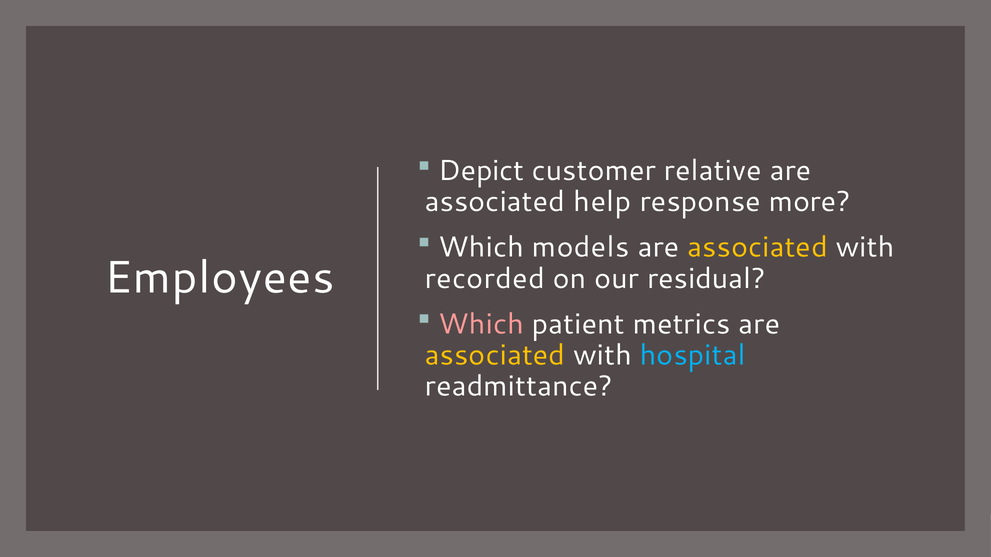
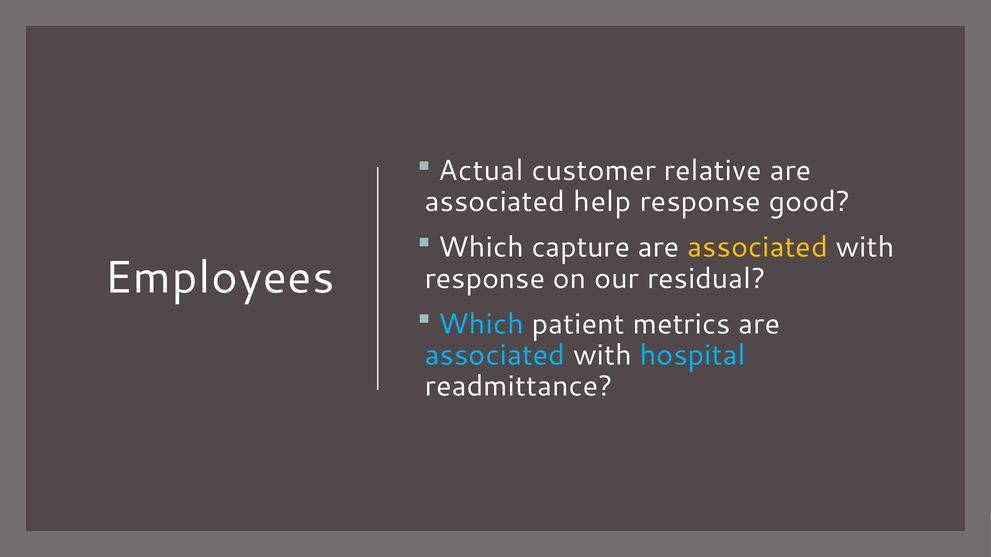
Depict: Depict -> Actual
more: more -> good
models: models -> capture
recorded at (485, 279): recorded -> response
Which at (481, 324) colour: pink -> light blue
associated at (495, 356) colour: yellow -> light blue
